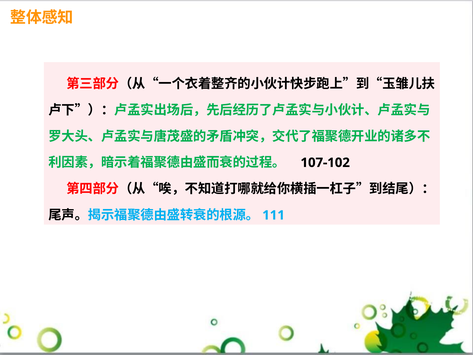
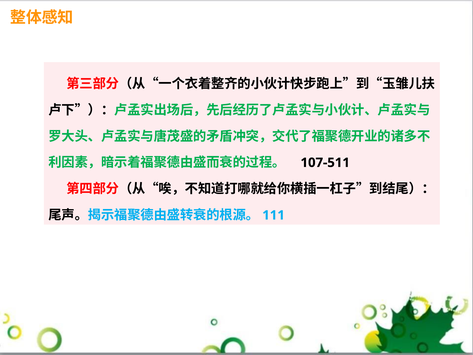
107-102: 107-102 -> 107-511
